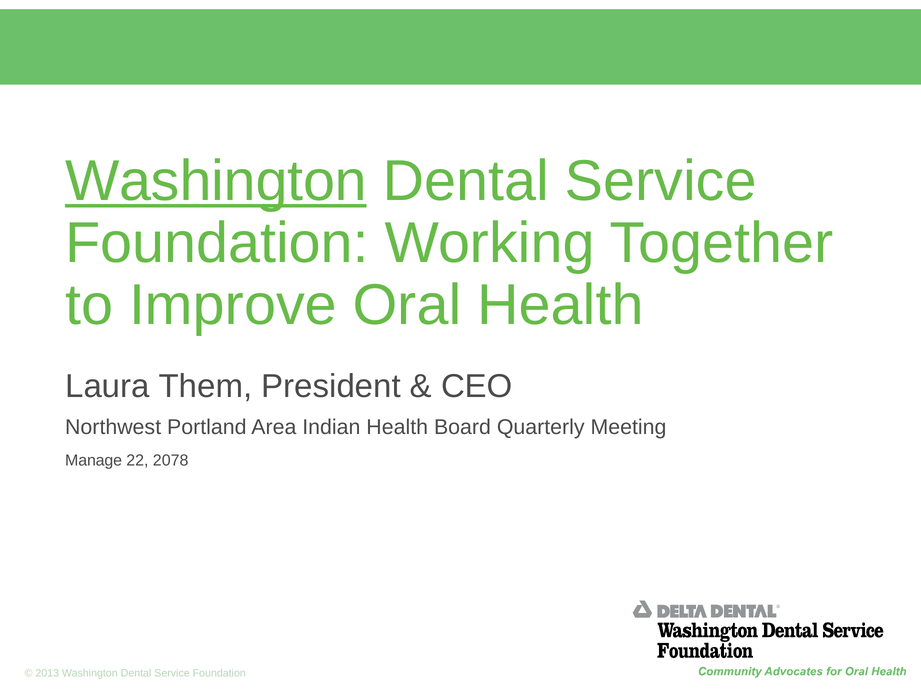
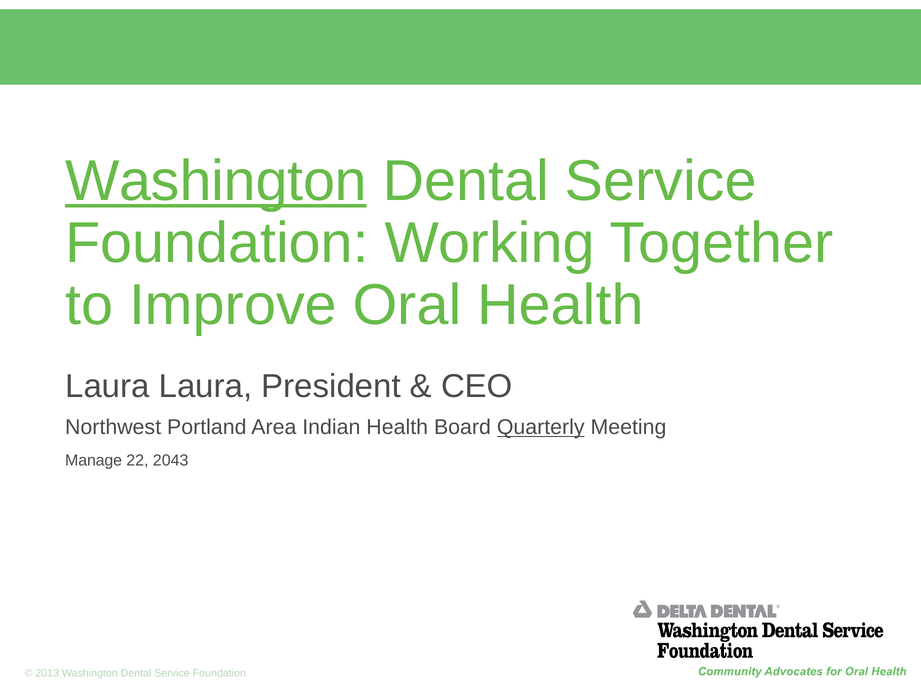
Laura Them: Them -> Laura
Quarterly underline: none -> present
2078: 2078 -> 2043
